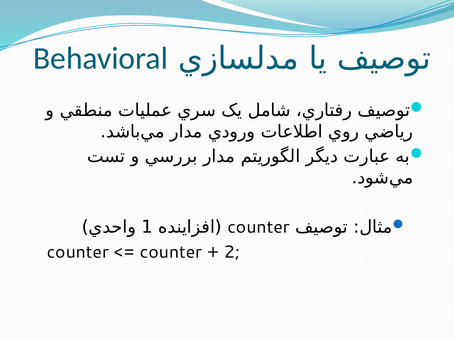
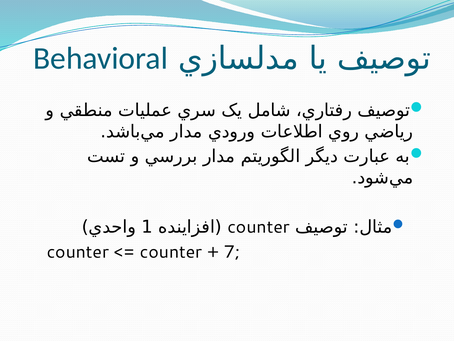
2: 2 -> 7
